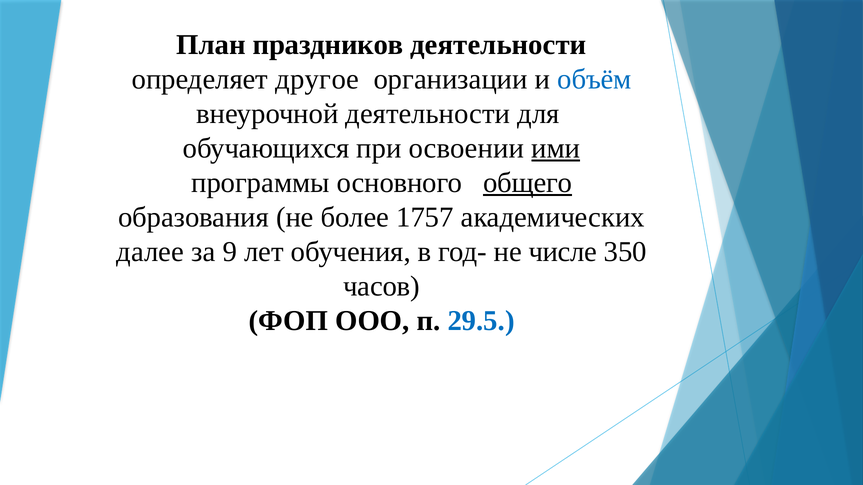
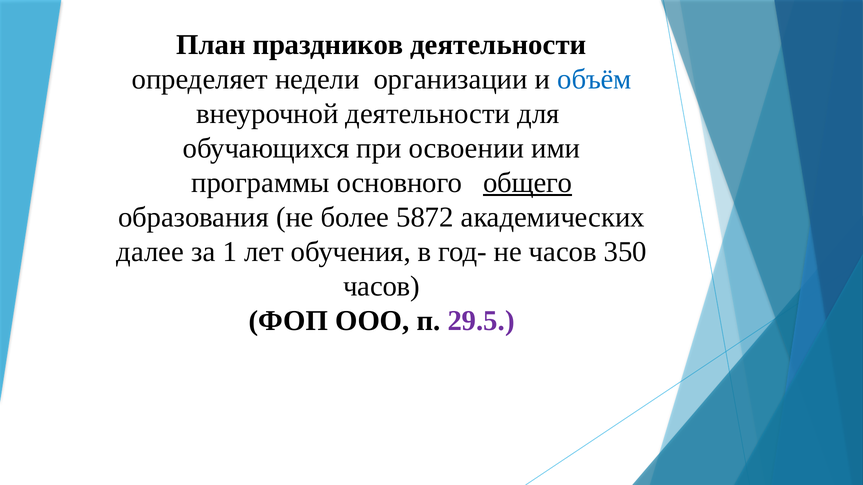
другое: другое -> недели
ими underline: present -> none
1757: 1757 -> 5872
9: 9 -> 1
не числе: числе -> часов
29.5 colour: blue -> purple
